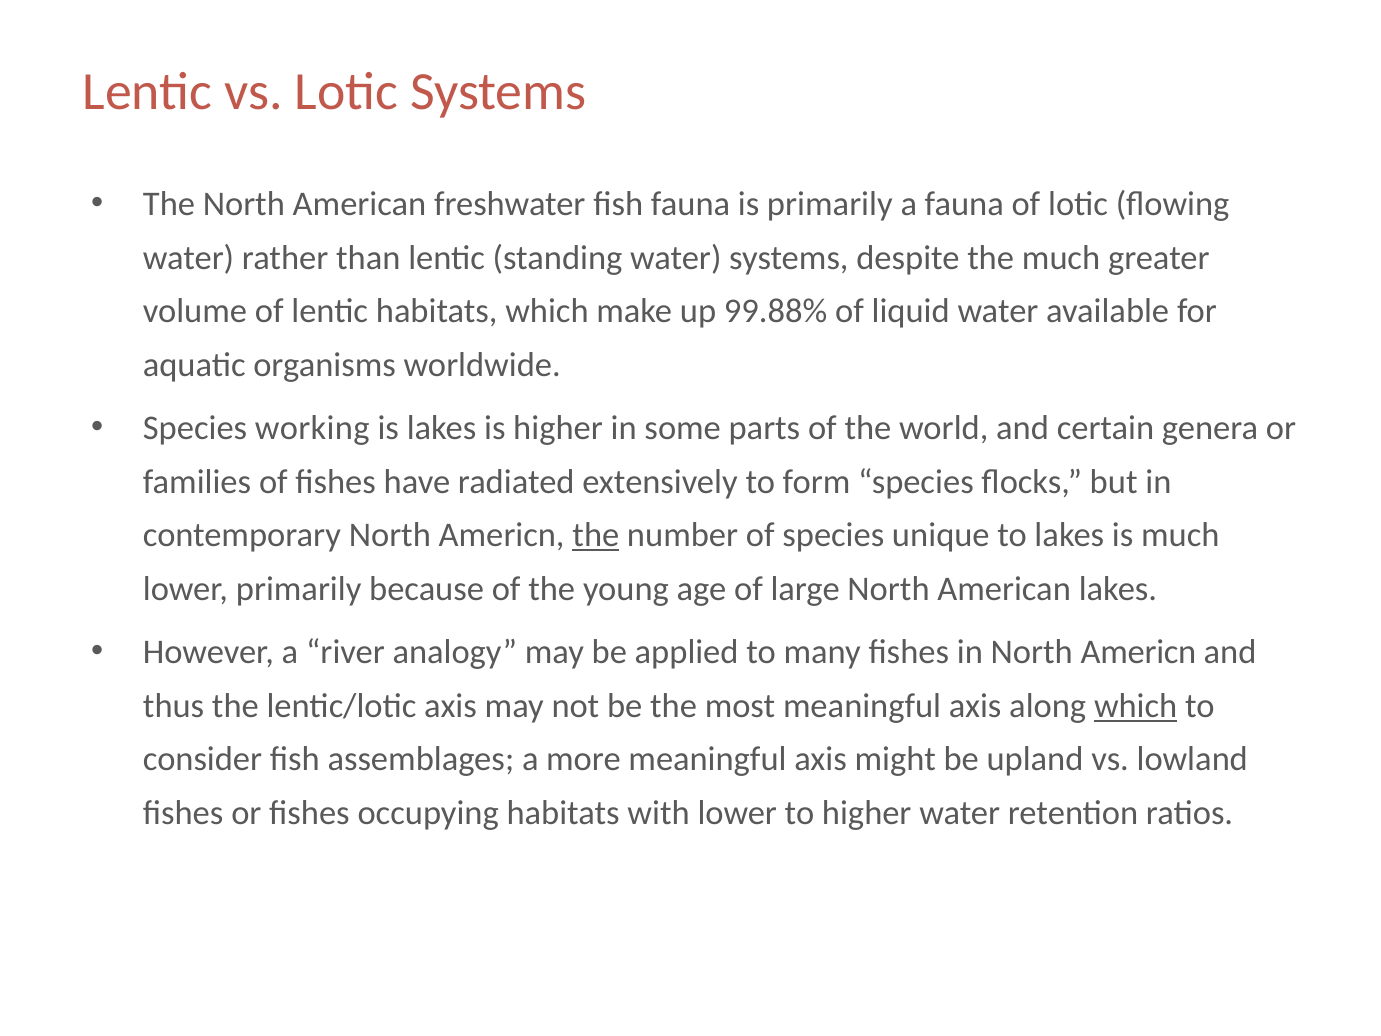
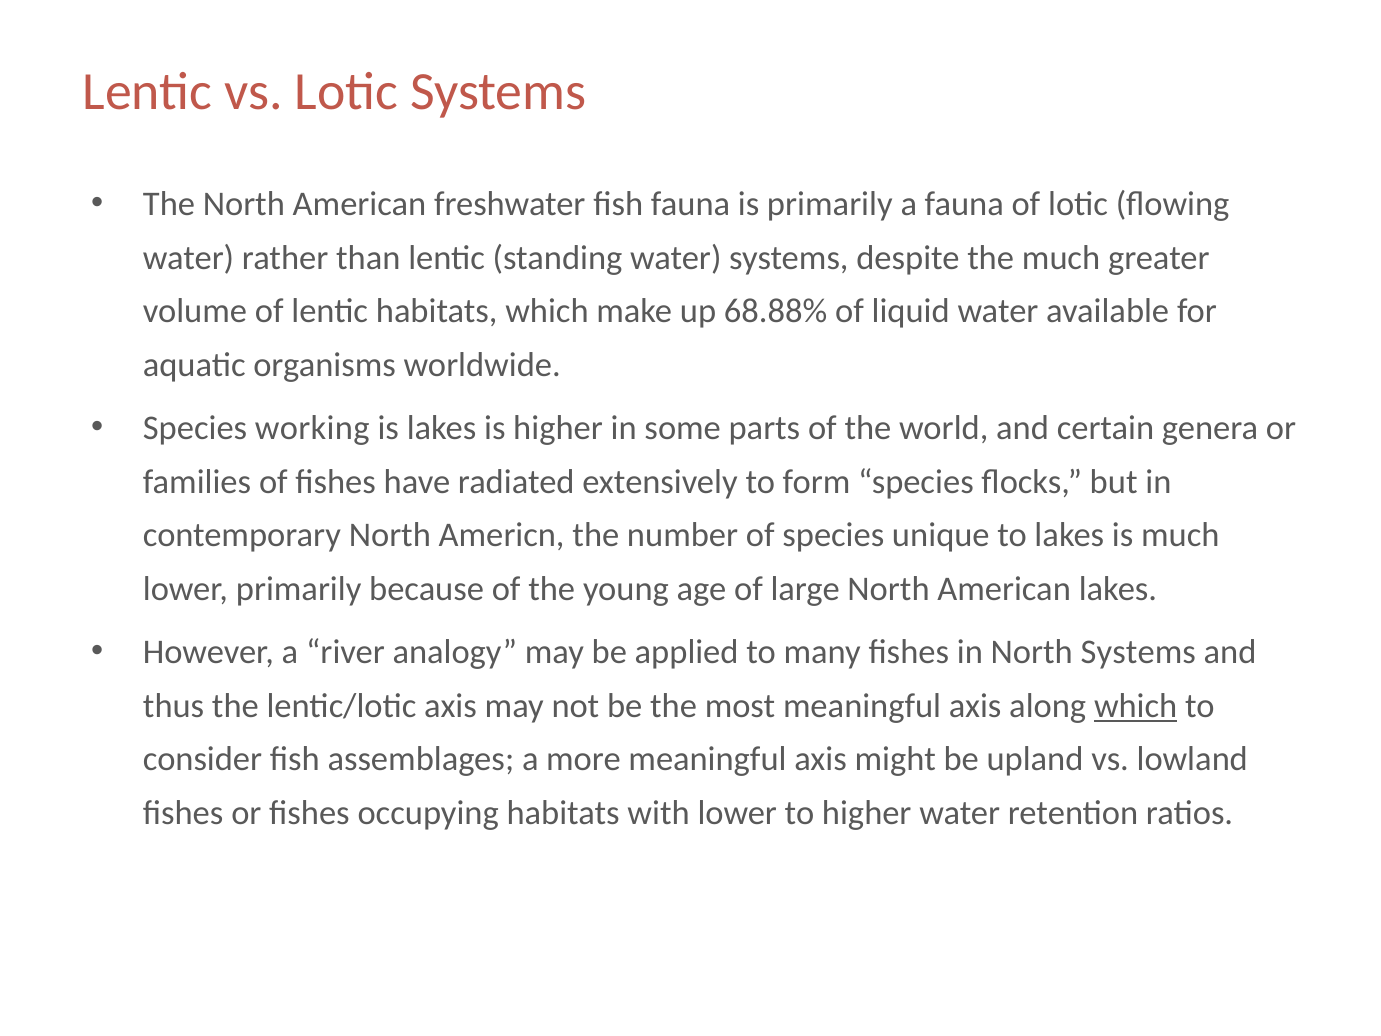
99.88%: 99.88% -> 68.88%
the at (596, 535) underline: present -> none
in North Americn: Americn -> Systems
